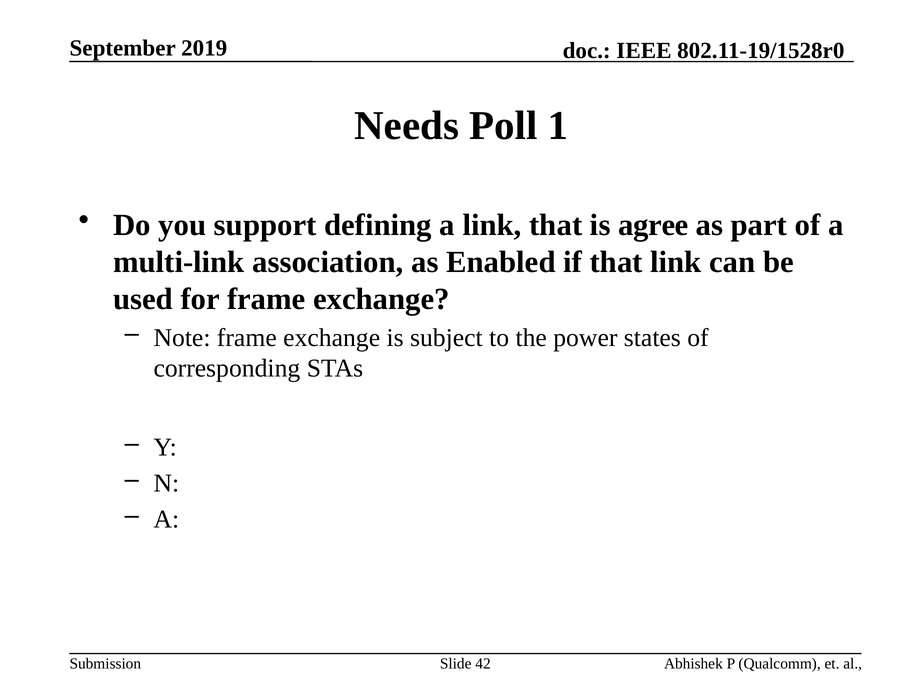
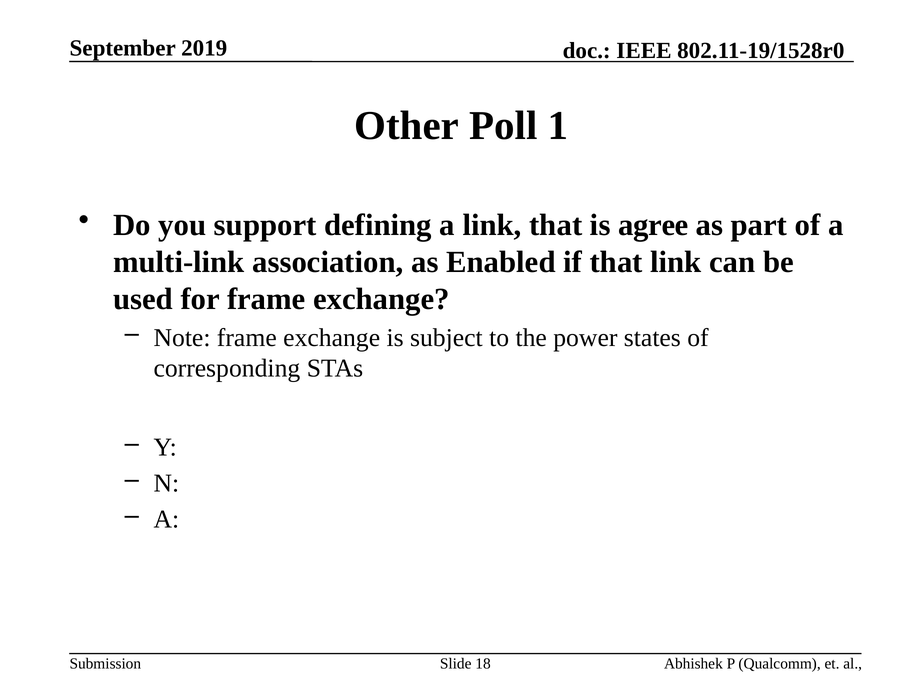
Needs: Needs -> Other
42: 42 -> 18
